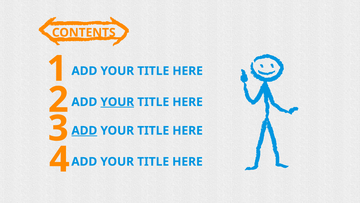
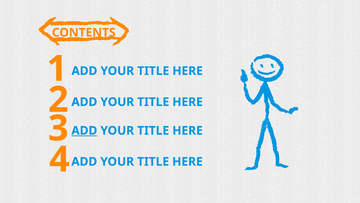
YOUR at (117, 102) underline: present -> none
